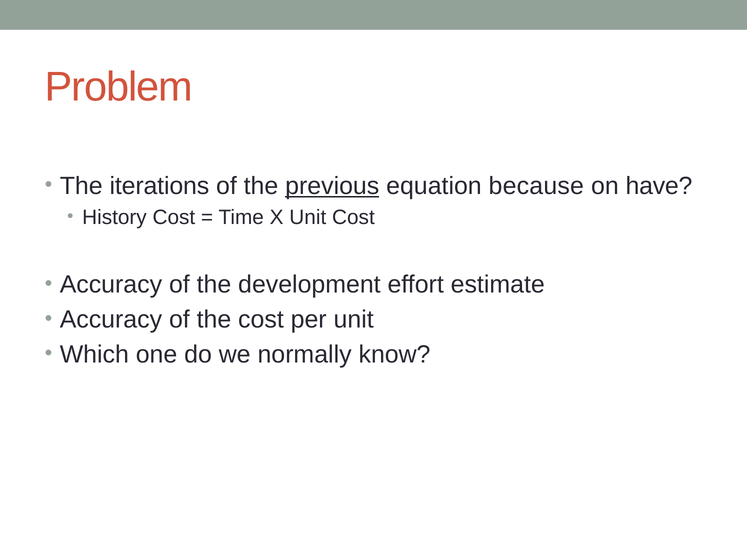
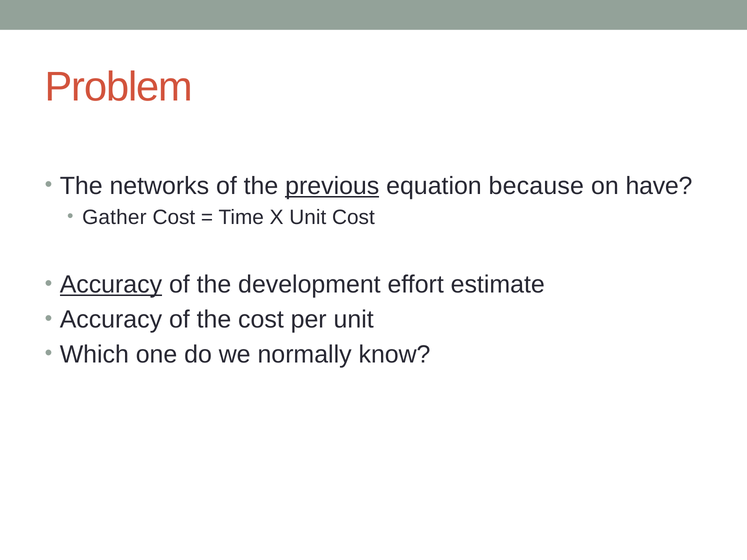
iterations: iterations -> networks
History: History -> Gather
Accuracy at (111, 285) underline: none -> present
